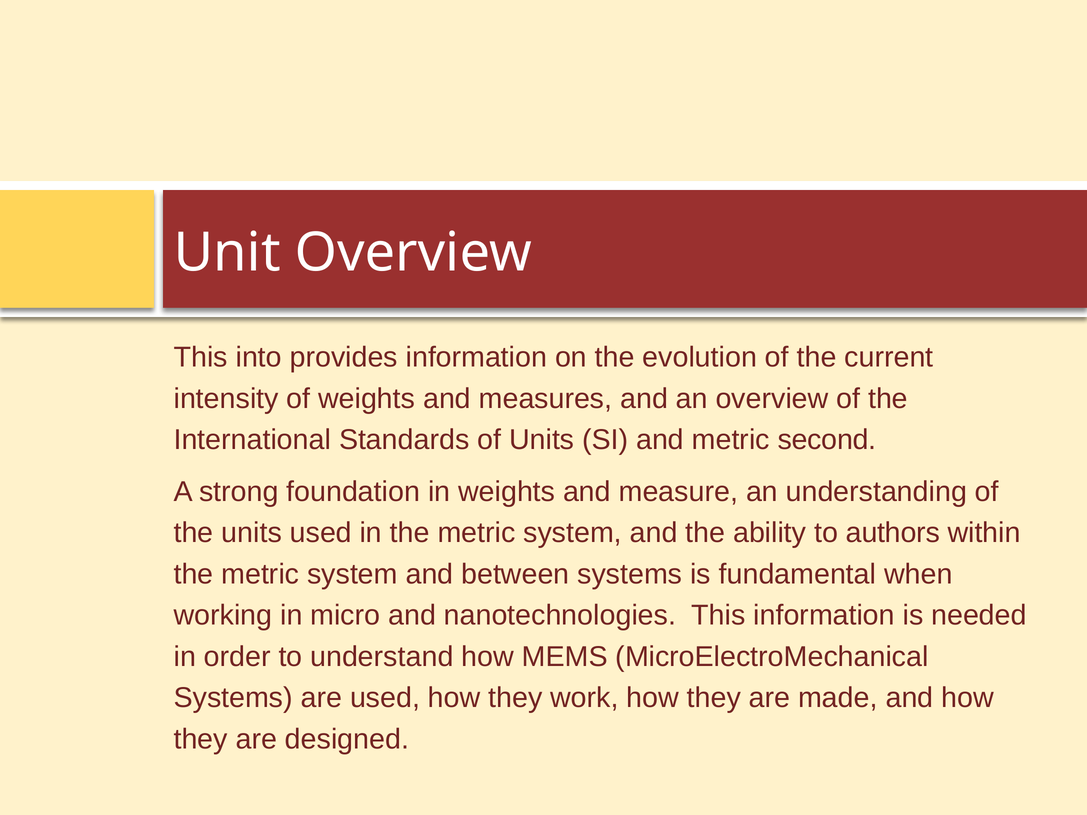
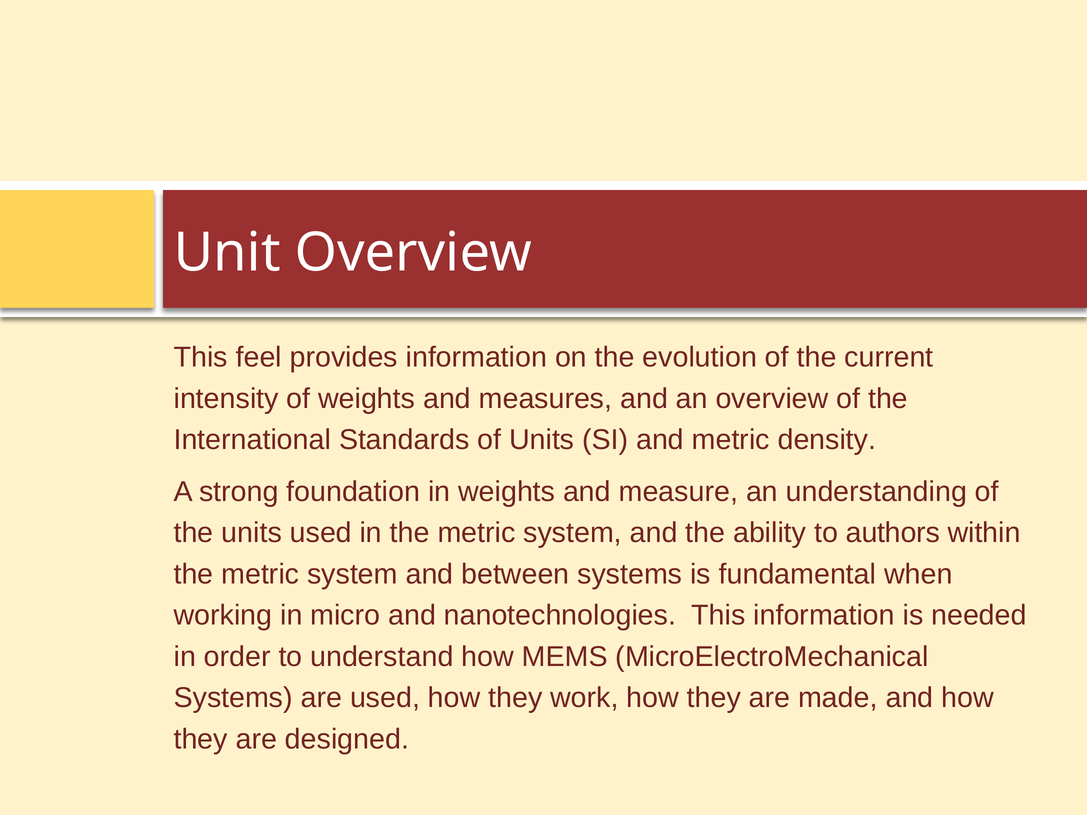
into: into -> feel
second: second -> density
